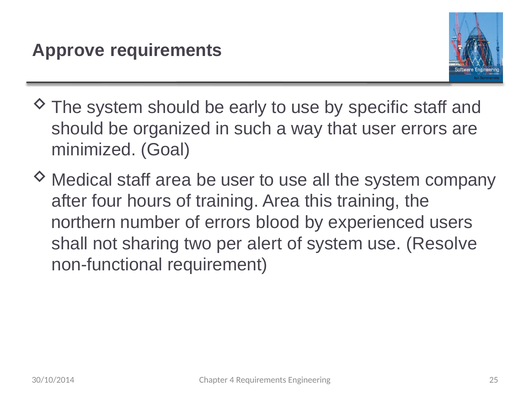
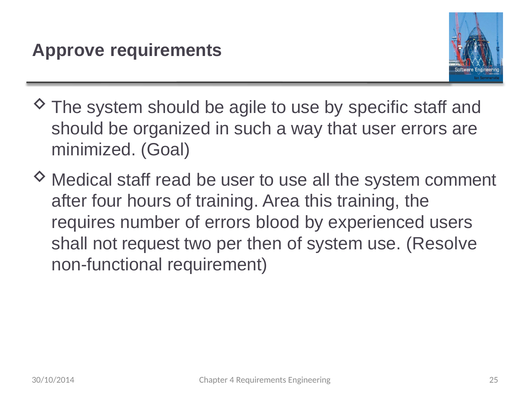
early: early -> agile
staff area: area -> read
company: company -> comment
northern: northern -> requires
sharing: sharing -> request
alert: alert -> then
